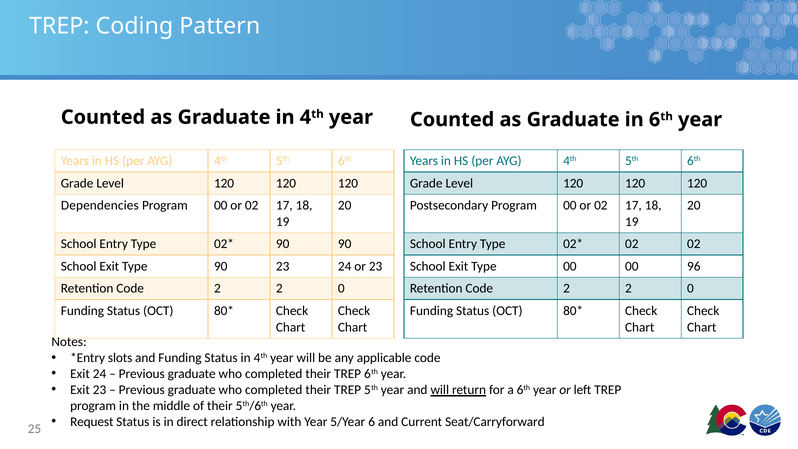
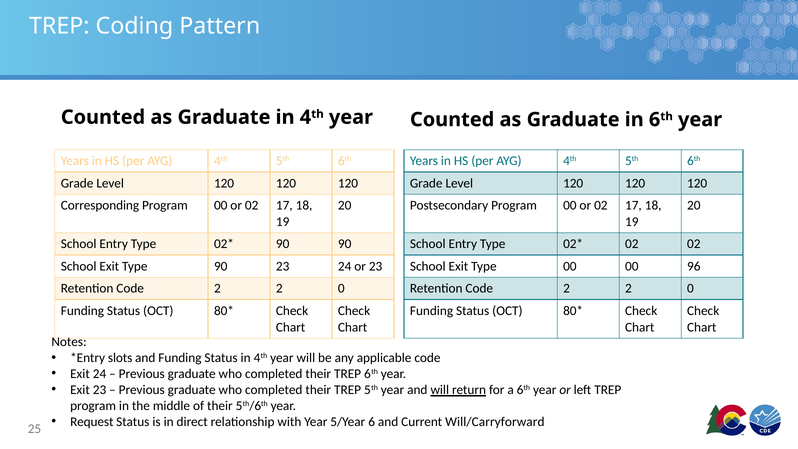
Dependencies: Dependencies -> Corresponding
Seat/Carryforward: Seat/Carryforward -> Will/Carryforward
